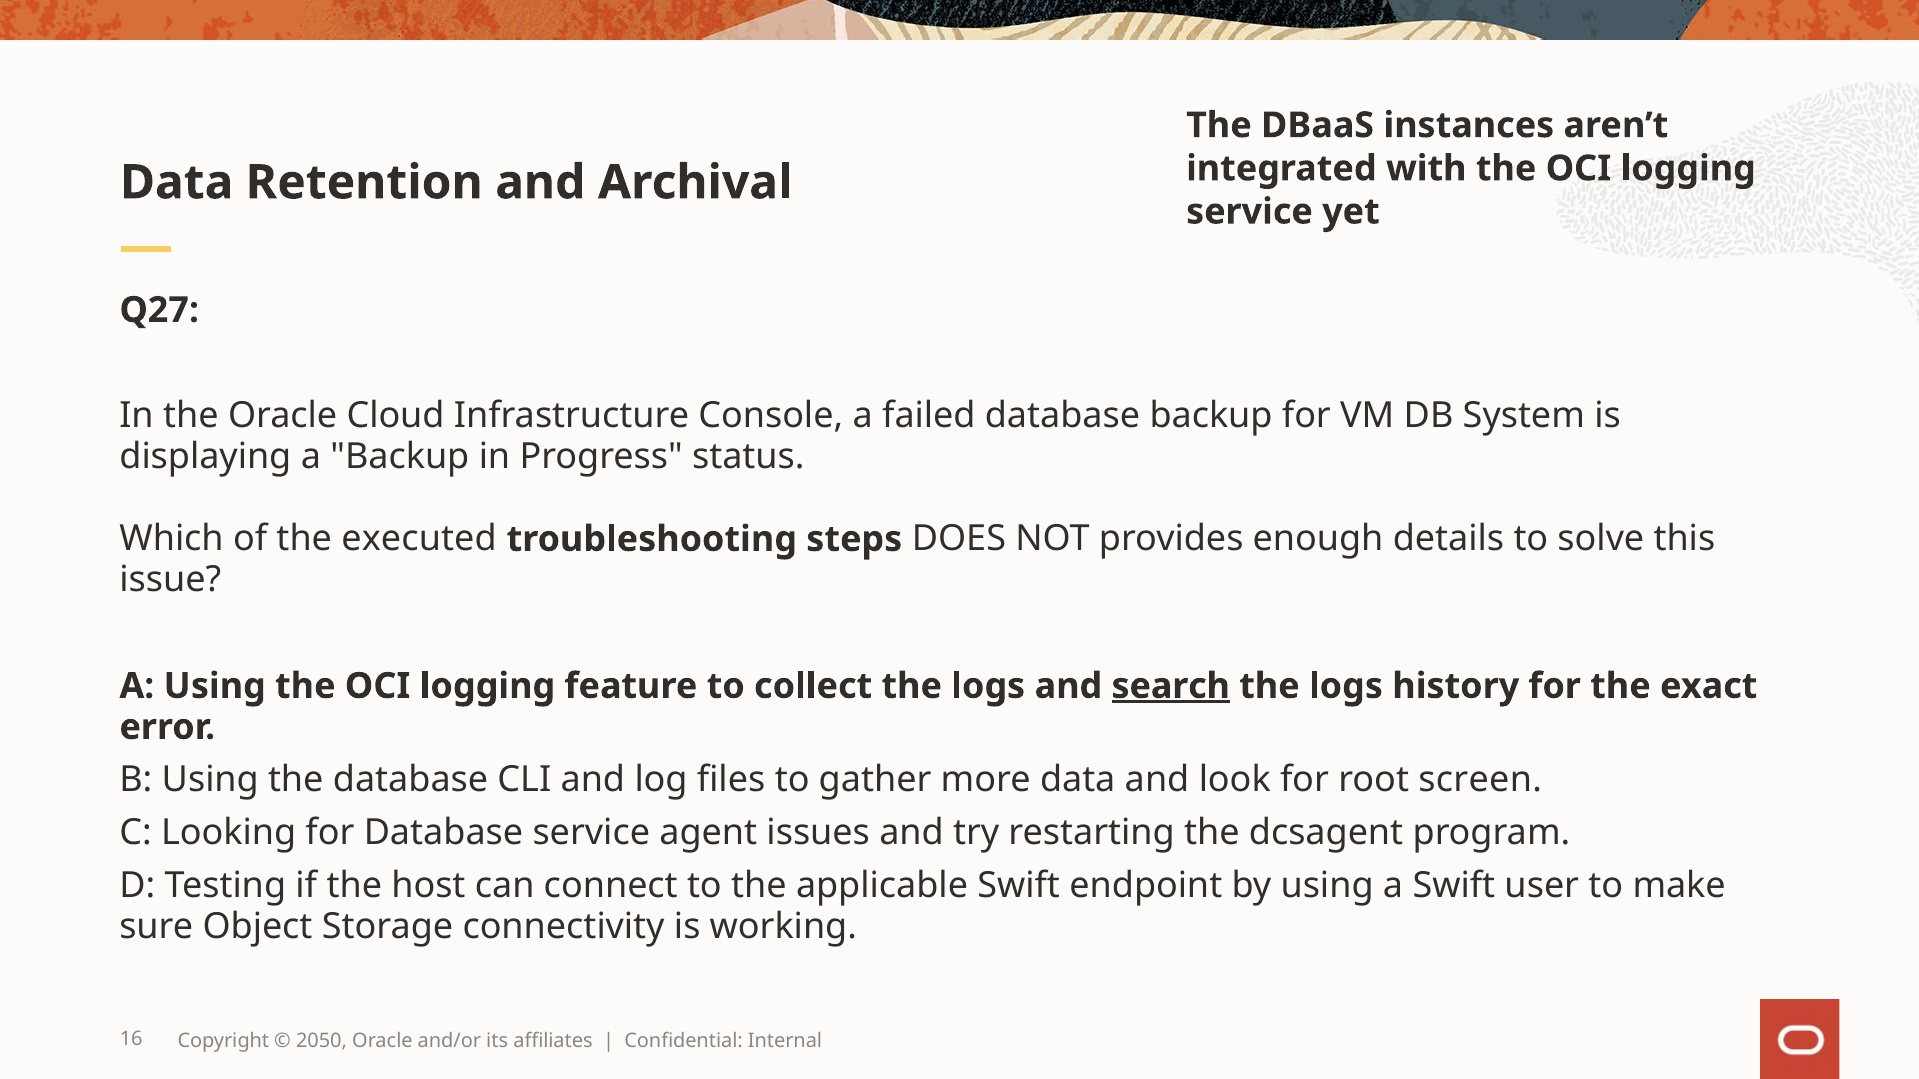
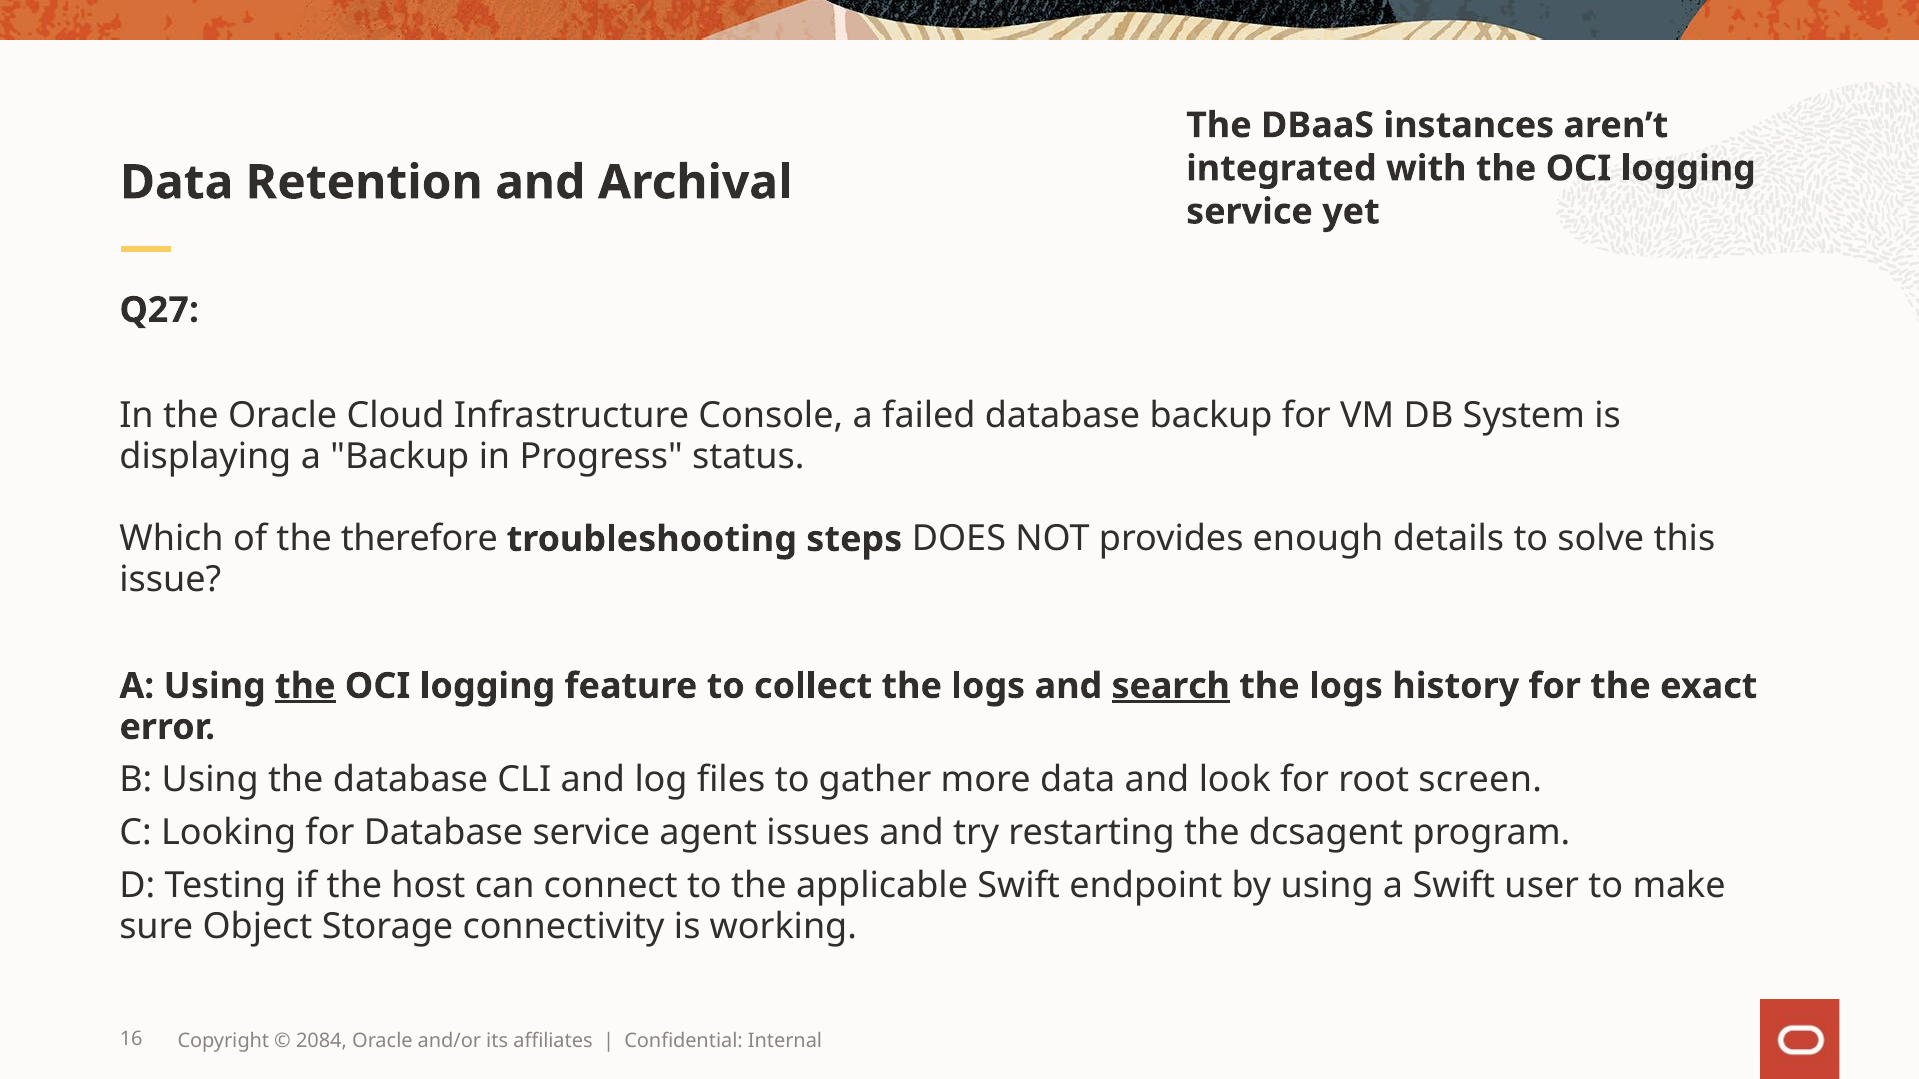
executed: executed -> therefore
the at (305, 686) underline: none -> present
2050: 2050 -> 2084
